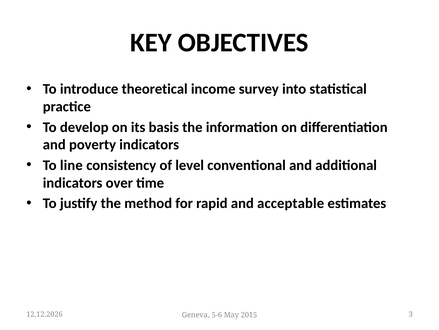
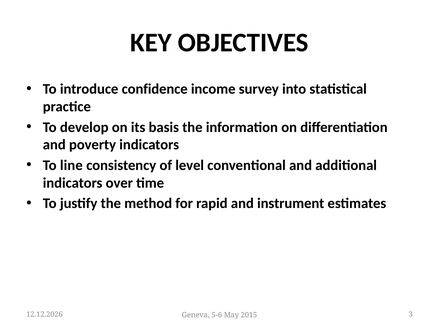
theoretical: theoretical -> confidence
acceptable: acceptable -> instrument
